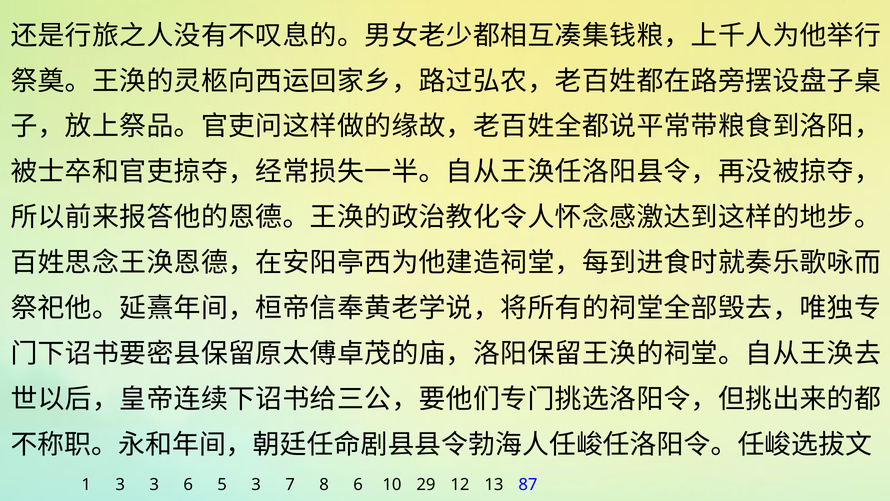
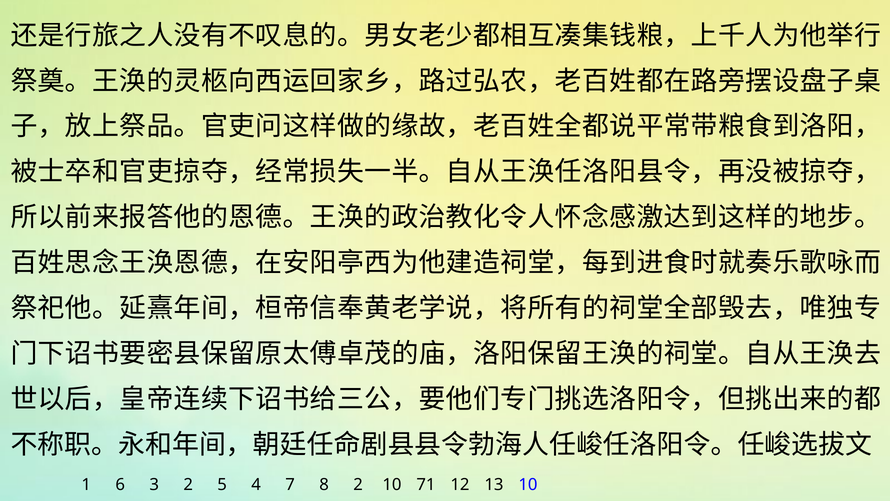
1 3: 3 -> 6
3 6: 6 -> 2
5 3: 3 -> 4
8 6: 6 -> 2
29: 29 -> 71
13 87: 87 -> 10
